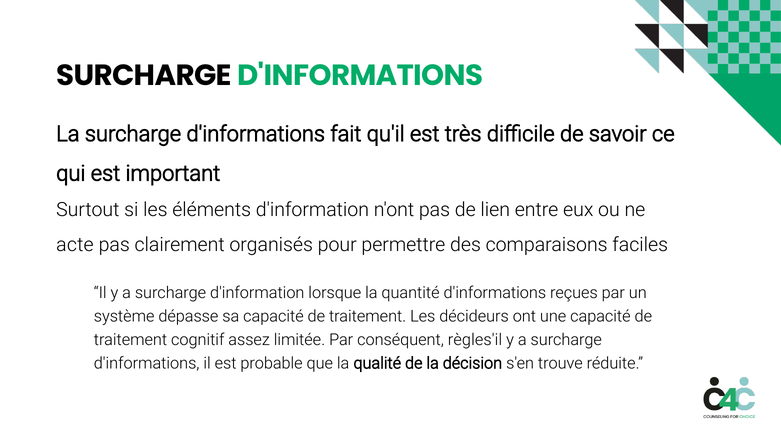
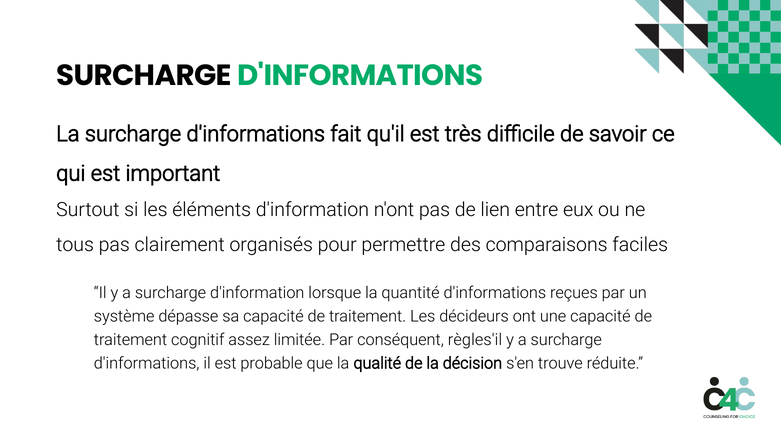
acte: acte -> tous
